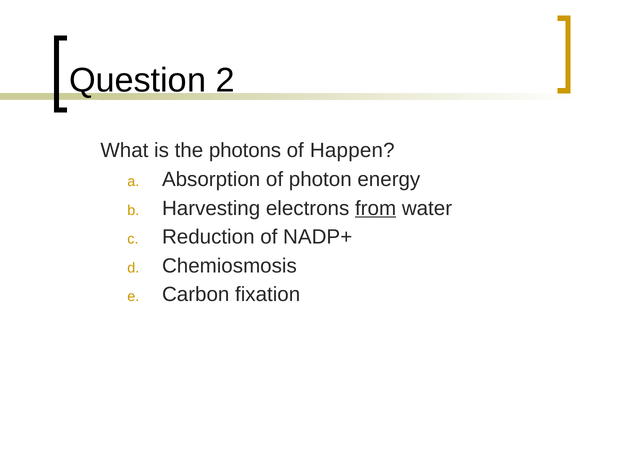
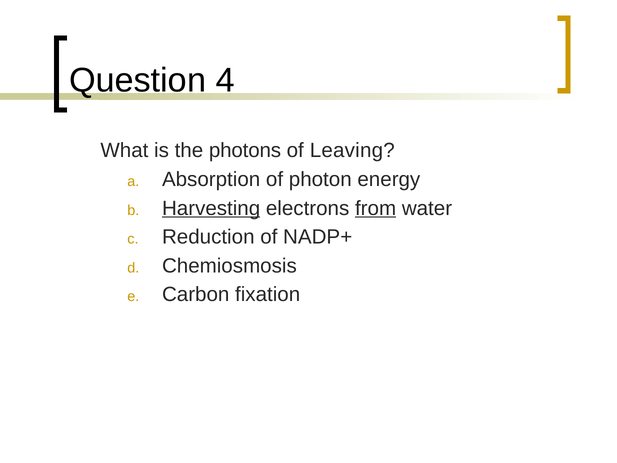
2: 2 -> 4
Happen: Happen -> Leaving
Harvesting underline: none -> present
